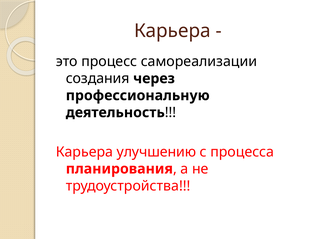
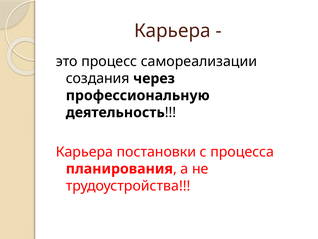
улучшению: улучшению -> постановки
